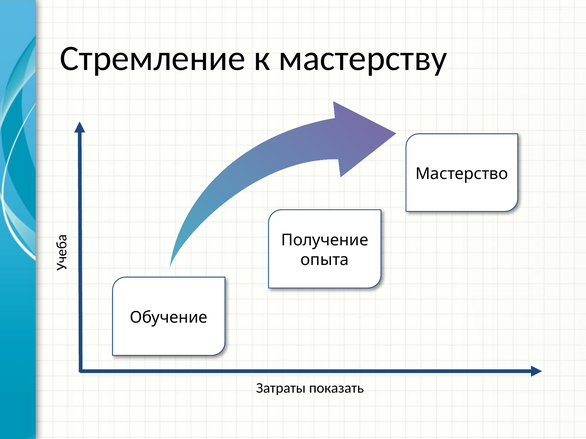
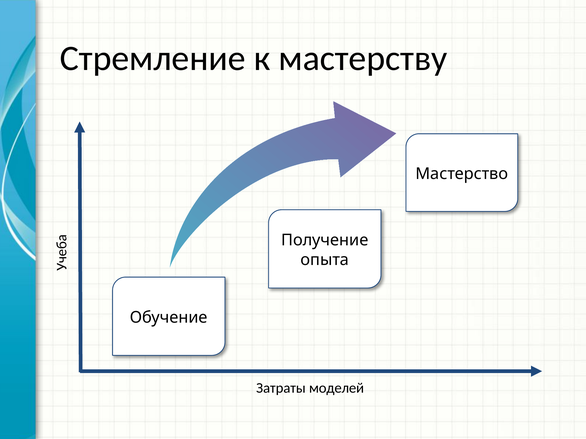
показать: показать -> моделей
